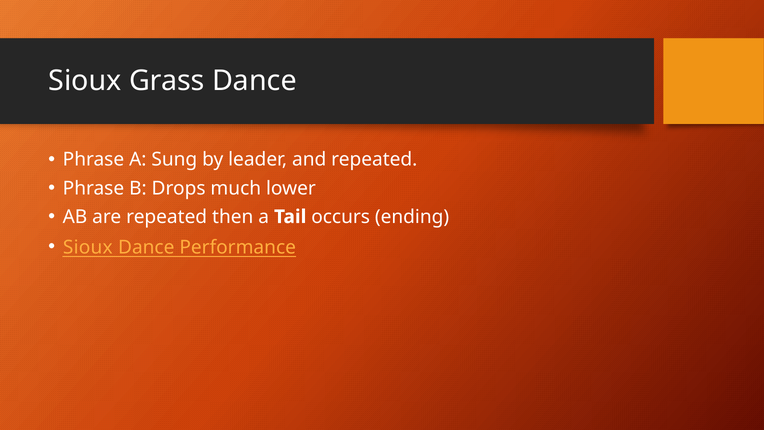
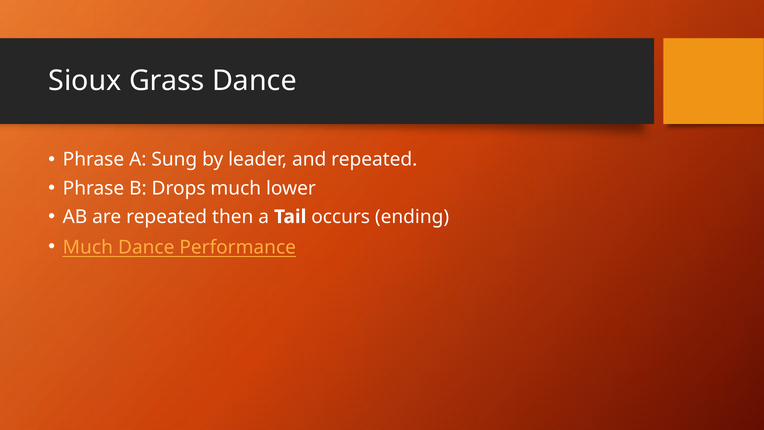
Sioux at (88, 248): Sioux -> Much
